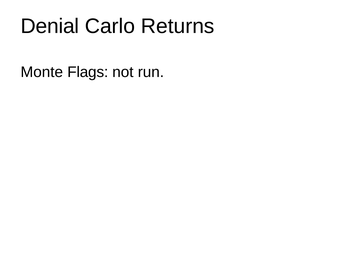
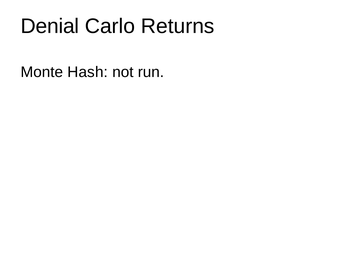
Flags: Flags -> Hash
